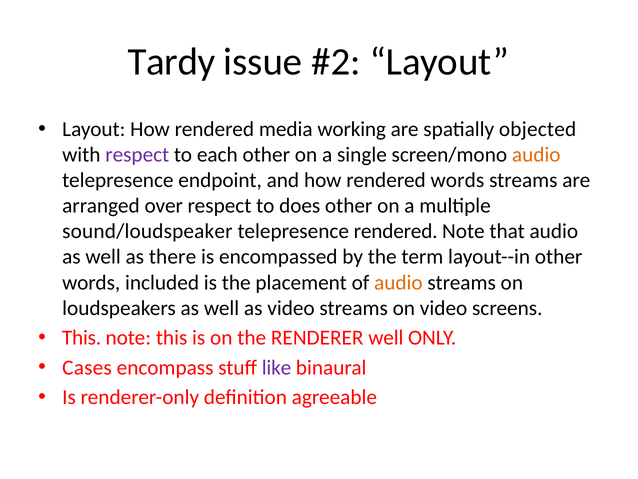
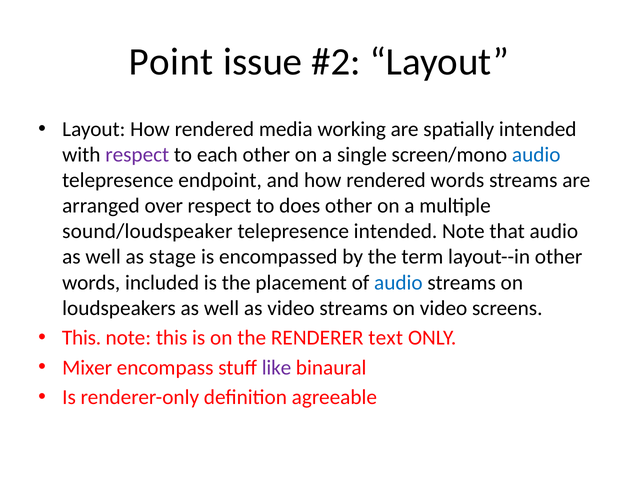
Tardy: Tardy -> Point
spatially objected: objected -> intended
audio at (536, 155) colour: orange -> blue
telepresence rendered: rendered -> intended
there: there -> stage
audio at (398, 282) colour: orange -> blue
RENDERER well: well -> text
Cases: Cases -> Mixer
